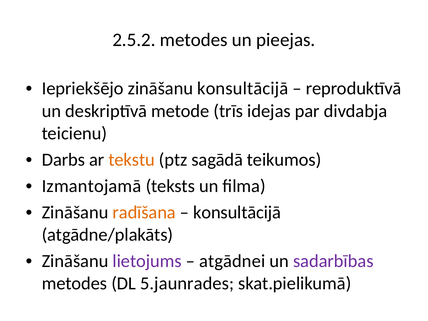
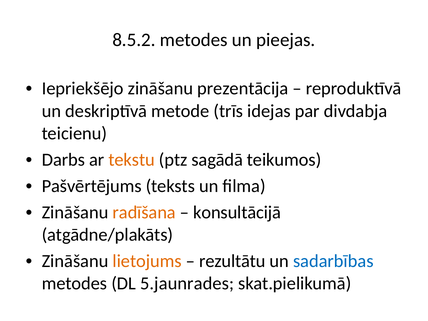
2.5.2: 2.5.2 -> 8.5.2
zināšanu konsultācijā: konsultācijā -> prezentācija
Izmantojamā: Izmantojamā -> Pašvērtējums
lietojums colour: purple -> orange
atgādnei: atgādnei -> rezultātu
sadarbības colour: purple -> blue
